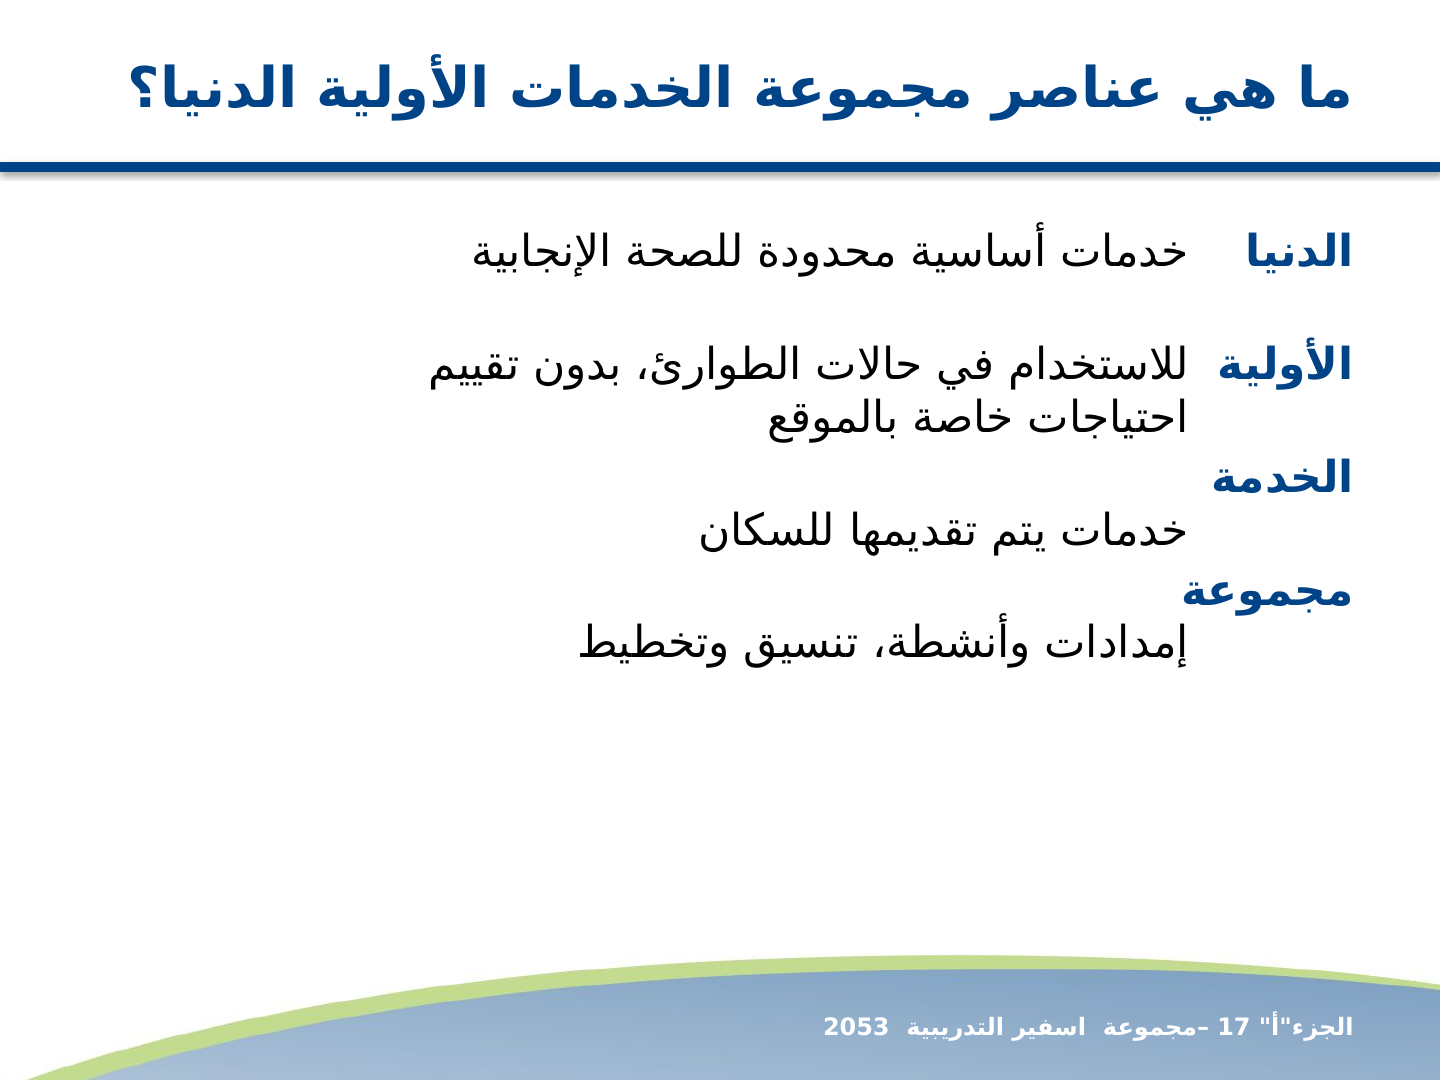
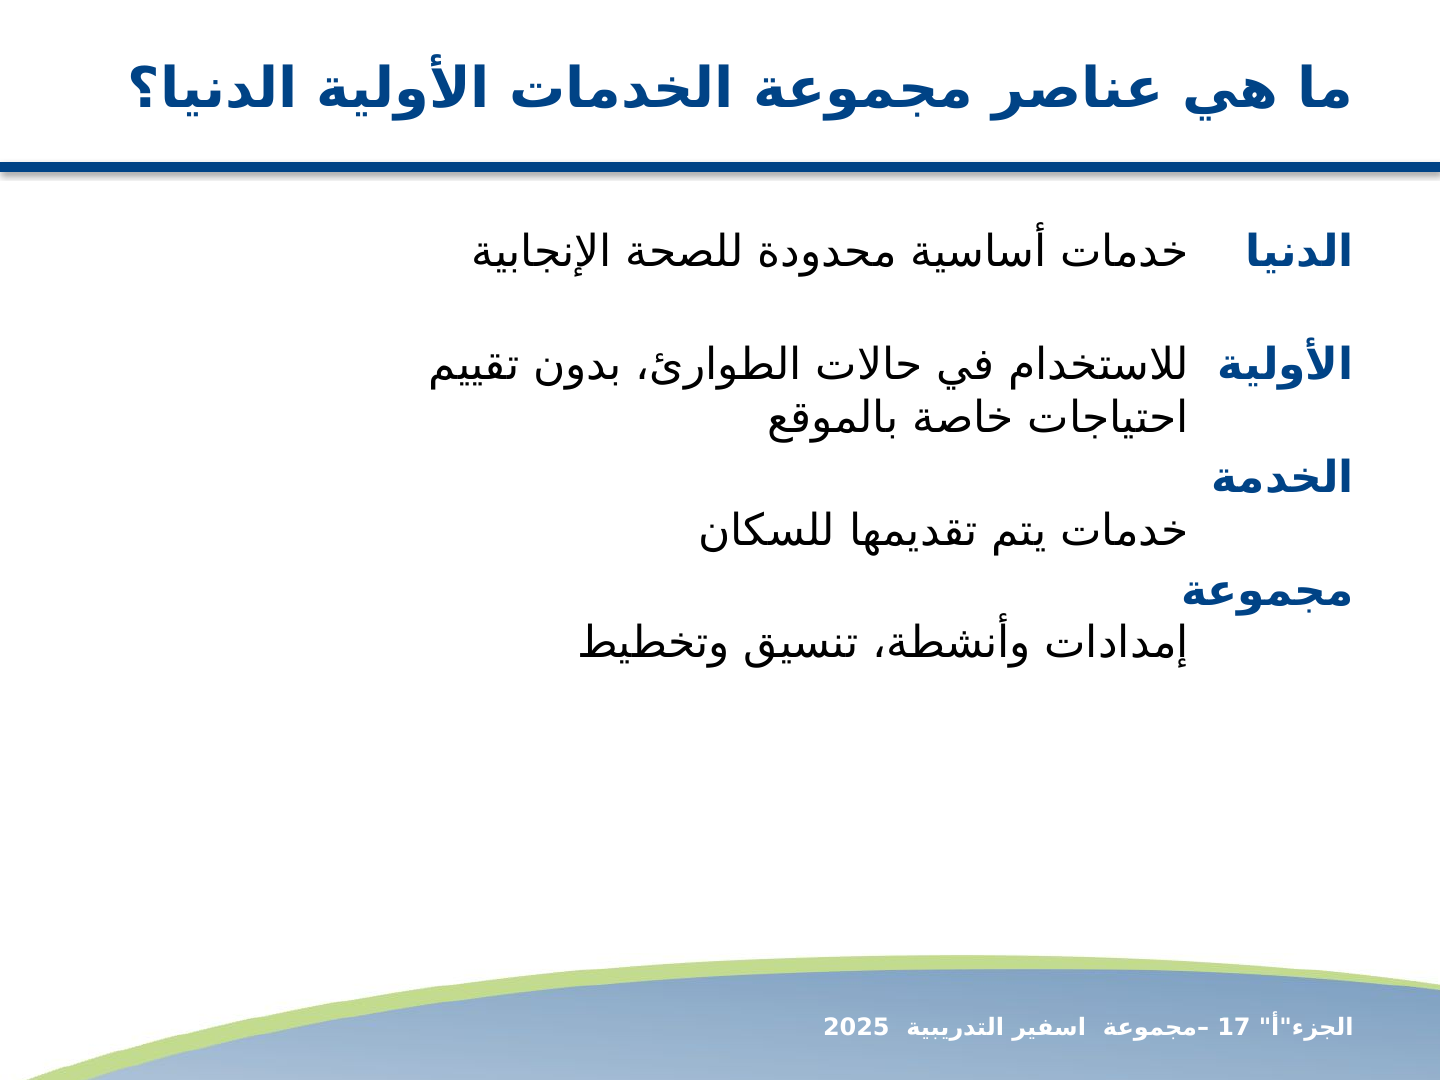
2053: 2053 -> 2025
